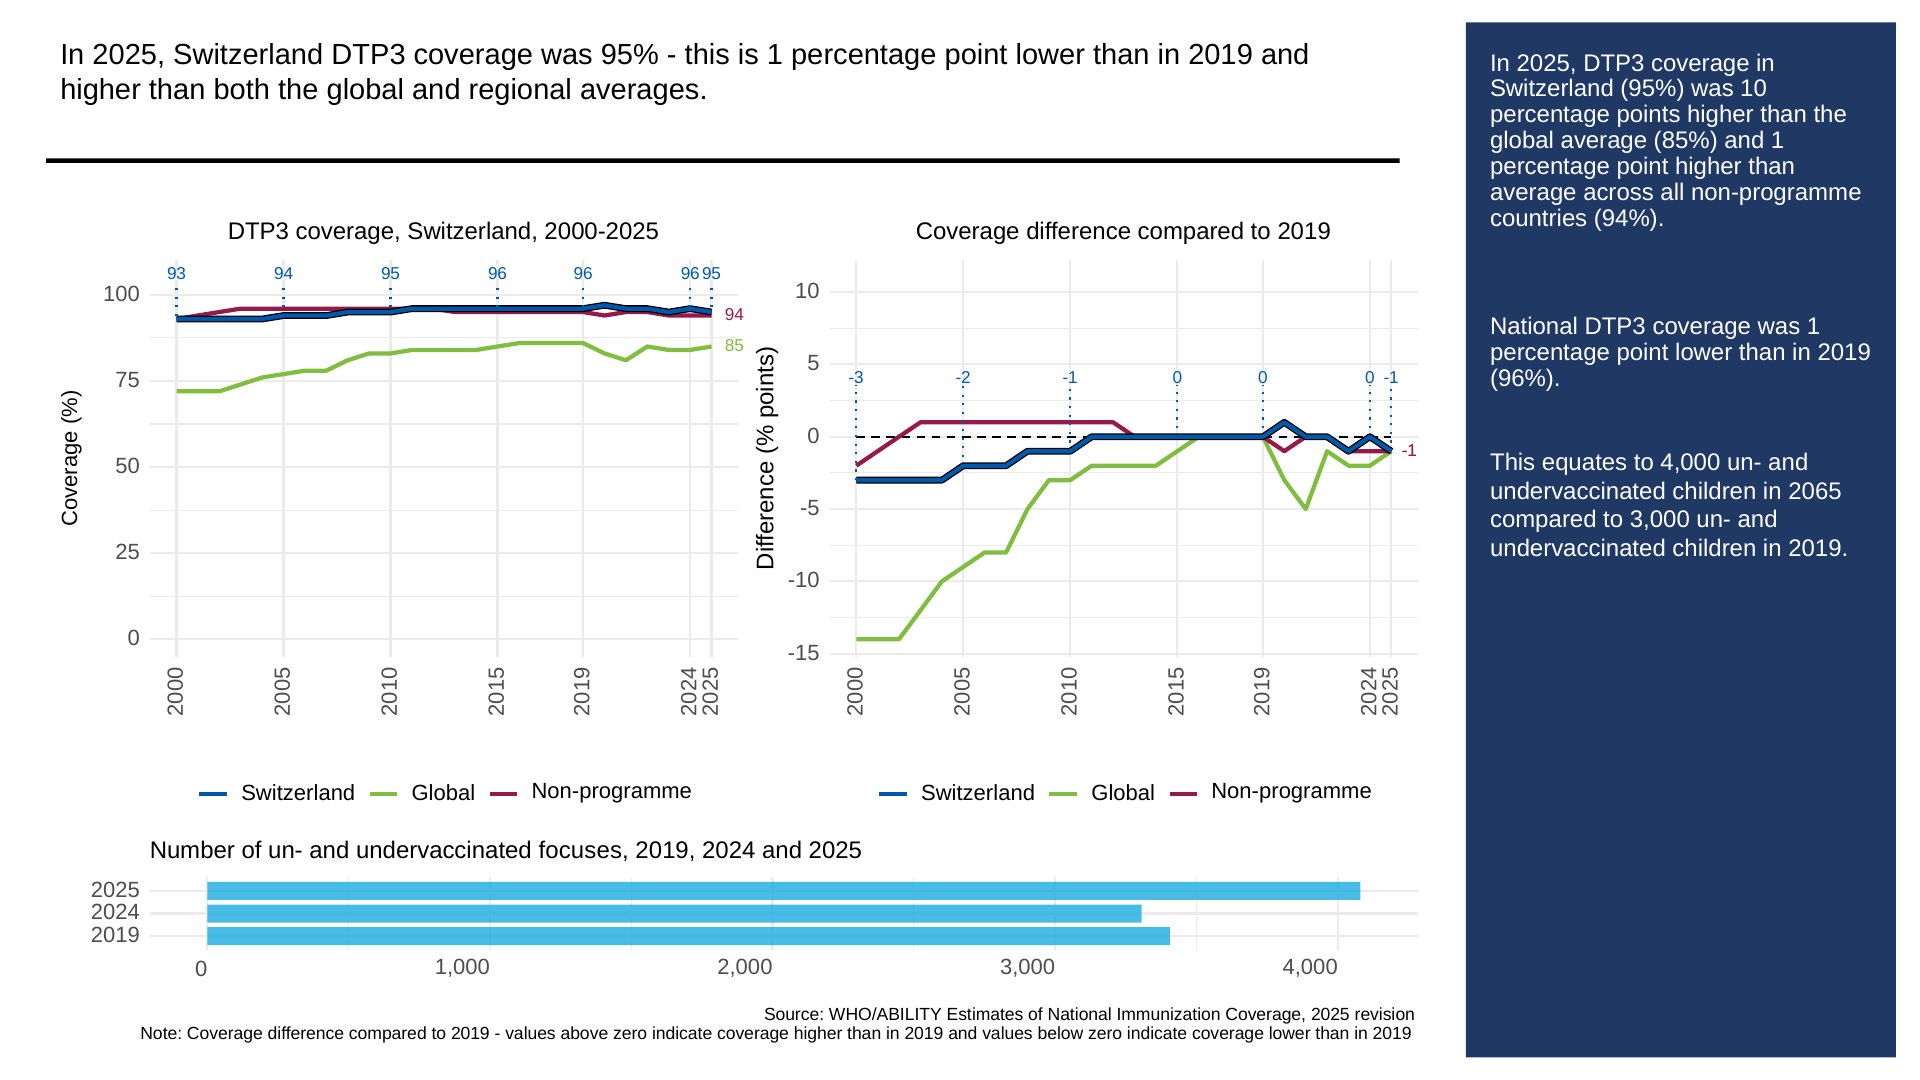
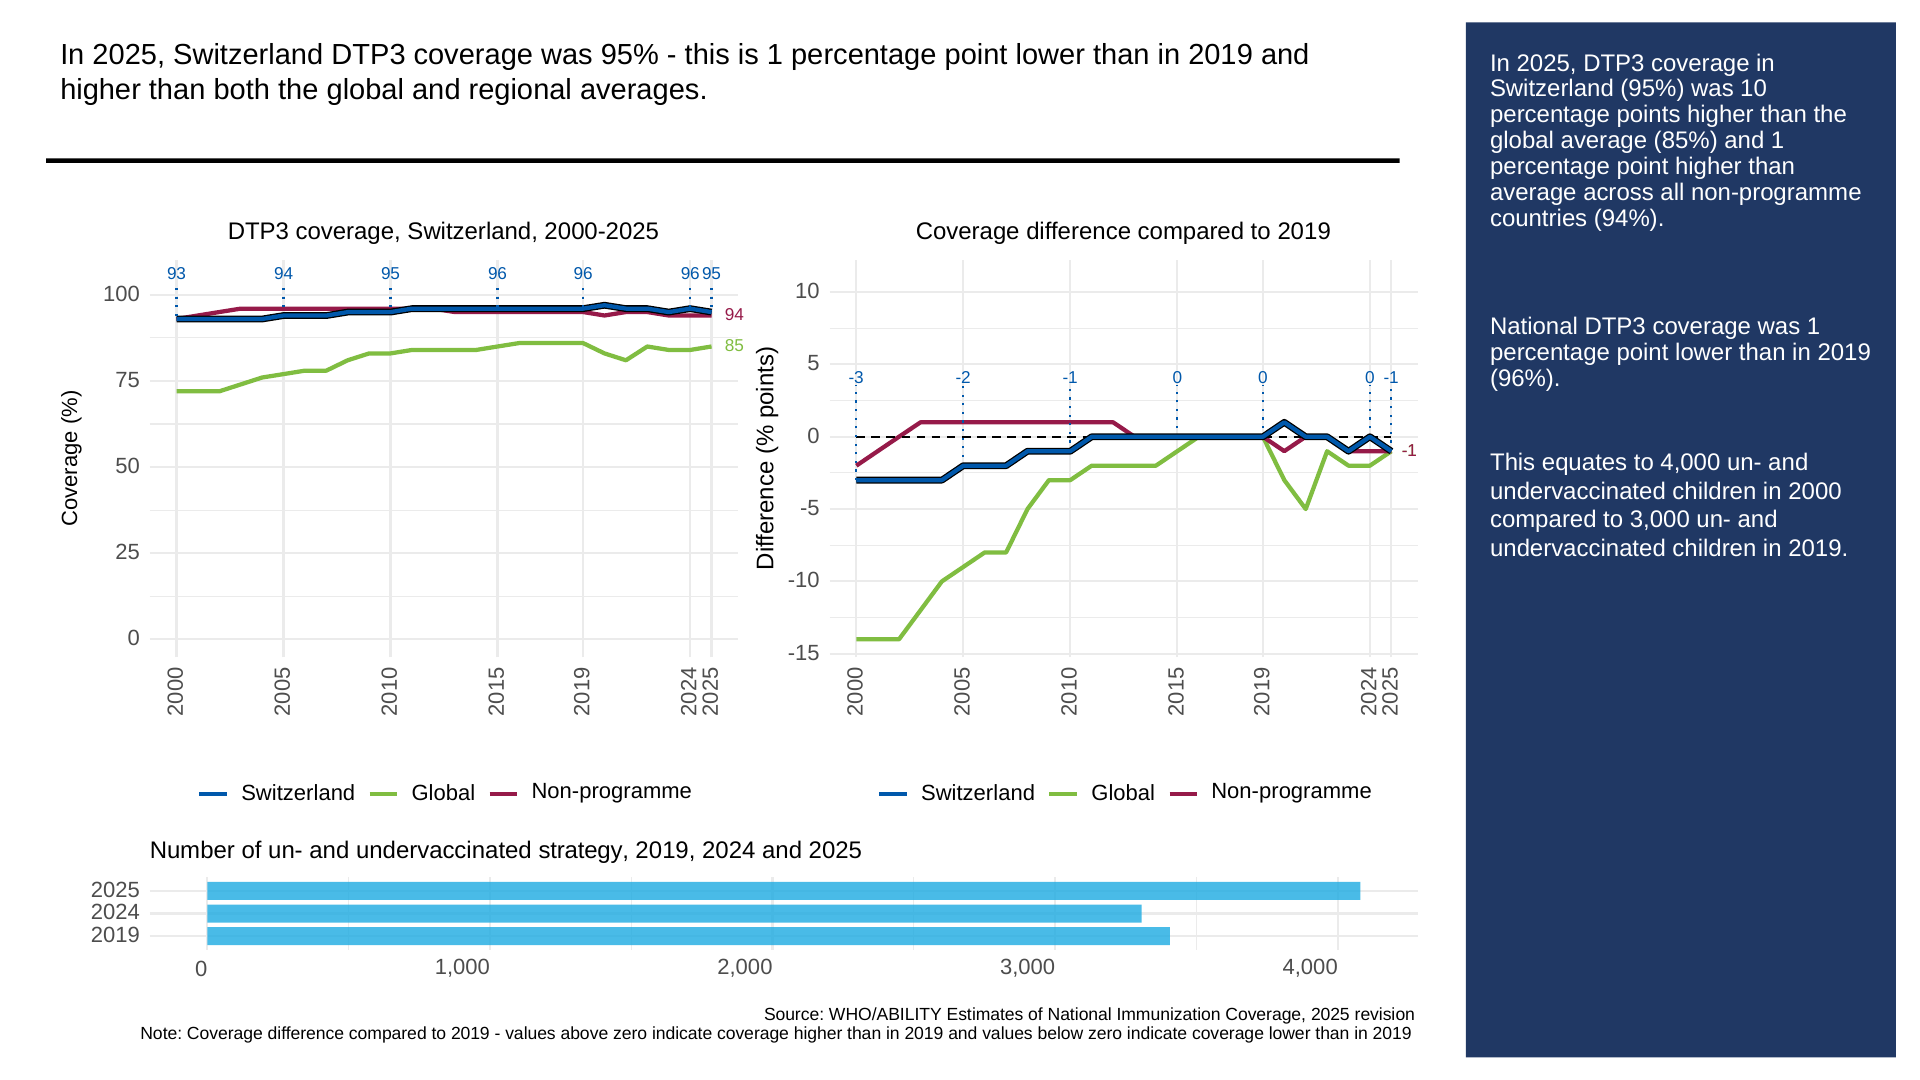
2065: 2065 -> 2000
focuses: focuses -> strategy
